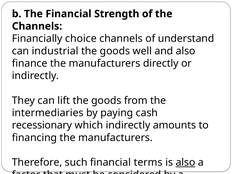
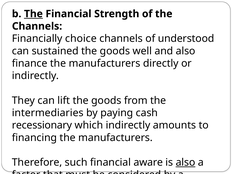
The at (33, 14) underline: none -> present
understand: understand -> understood
industrial: industrial -> sustained
terms: terms -> aware
